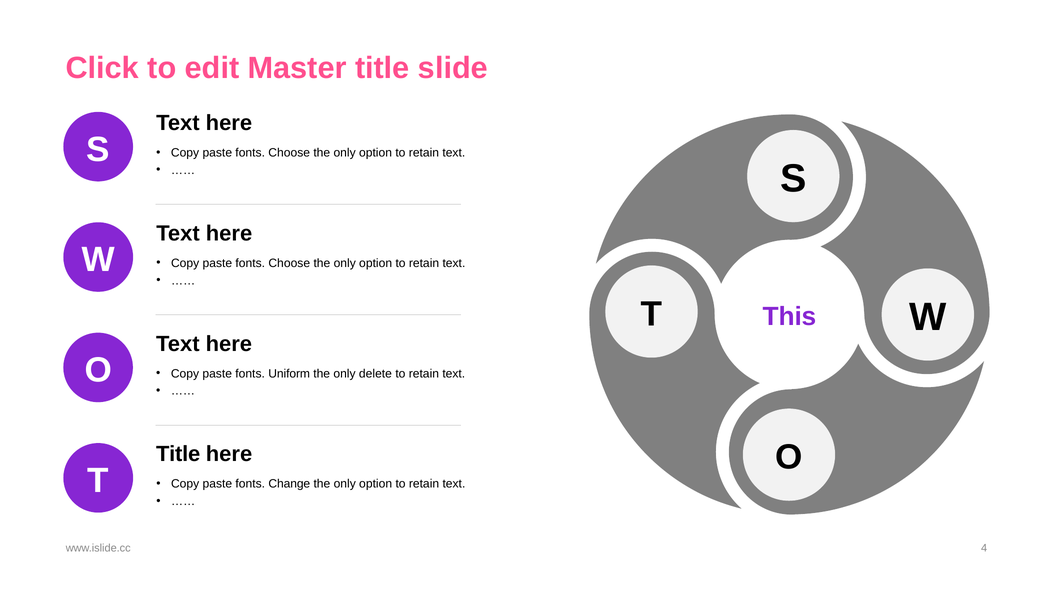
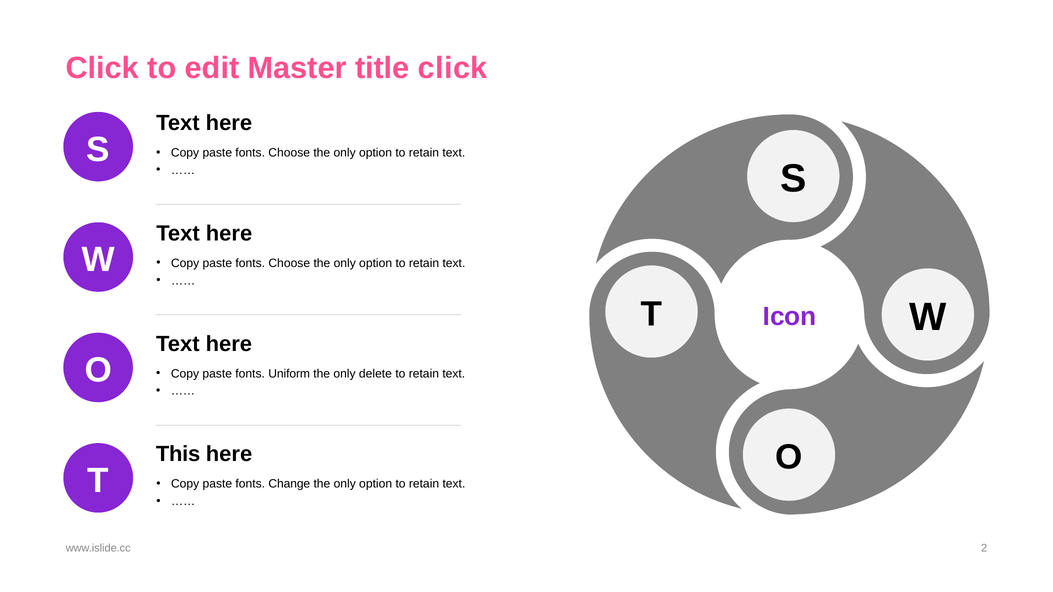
title slide: slide -> click
This: This -> Icon
Title at (178, 454): Title -> This
4: 4 -> 2
